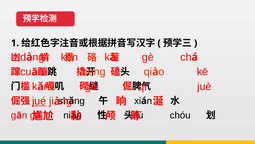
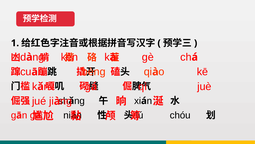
jué underline: present -> none
